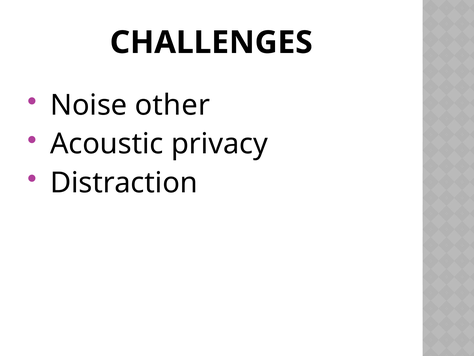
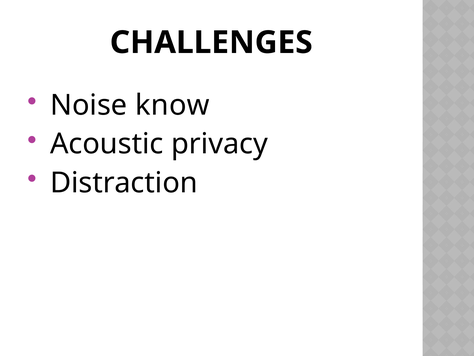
other: other -> know
